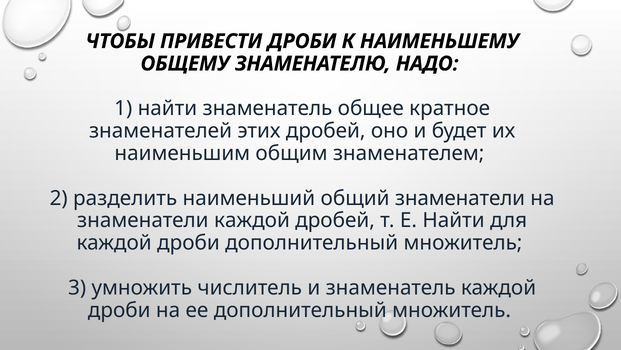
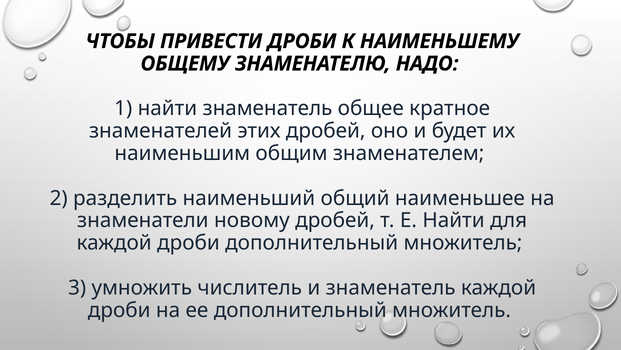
общий знаменатели: знаменатели -> наименьшее
знаменатели каждой: каждой -> новому
